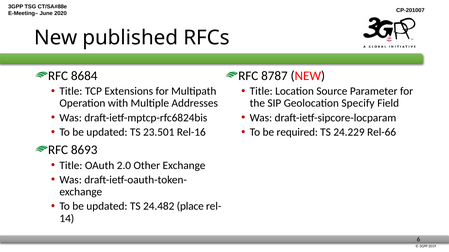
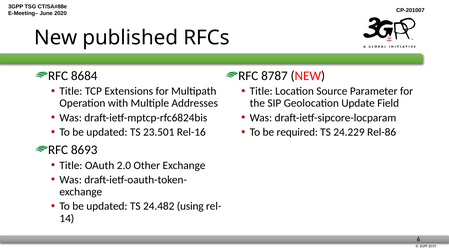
Specify: Specify -> Update
Rel-66: Rel-66 -> Rel-86
place: place -> using
